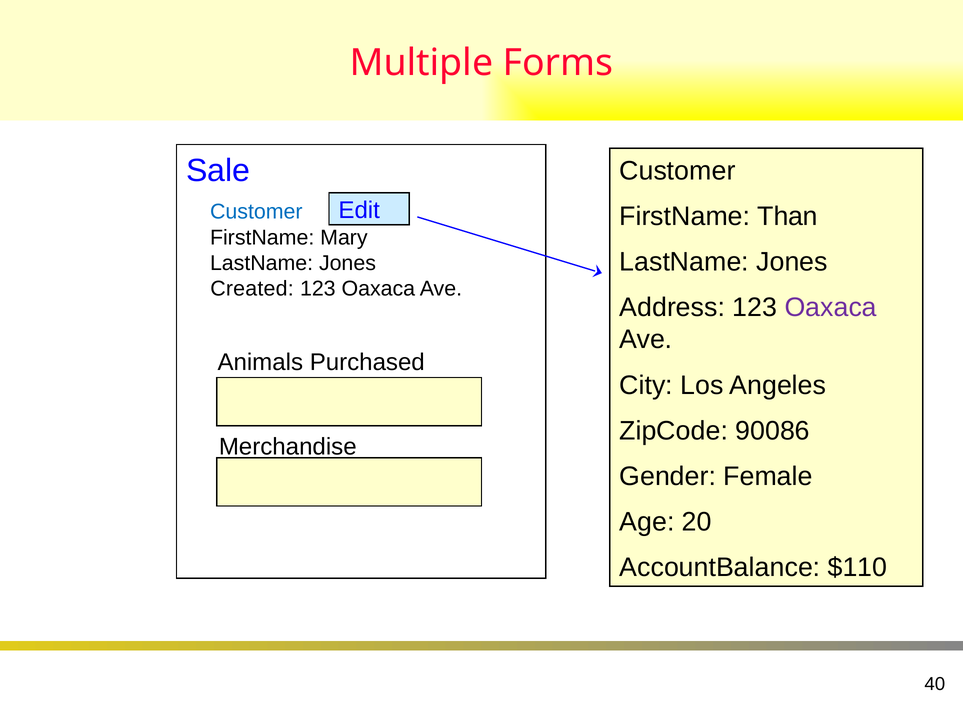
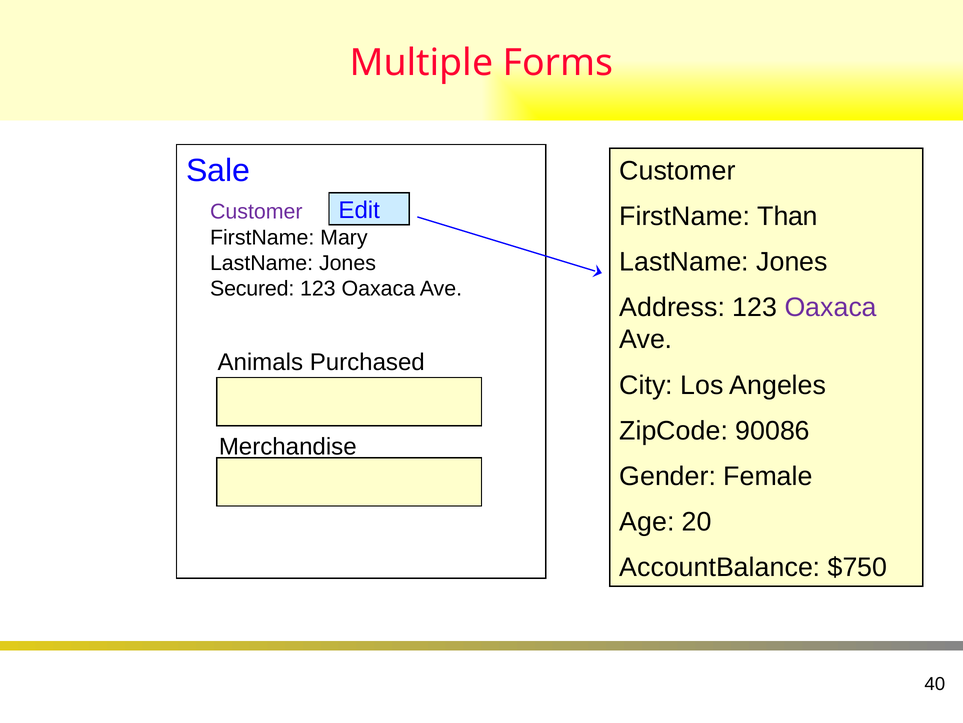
Customer at (256, 212) colour: blue -> purple
Created: Created -> Secured
$110: $110 -> $750
